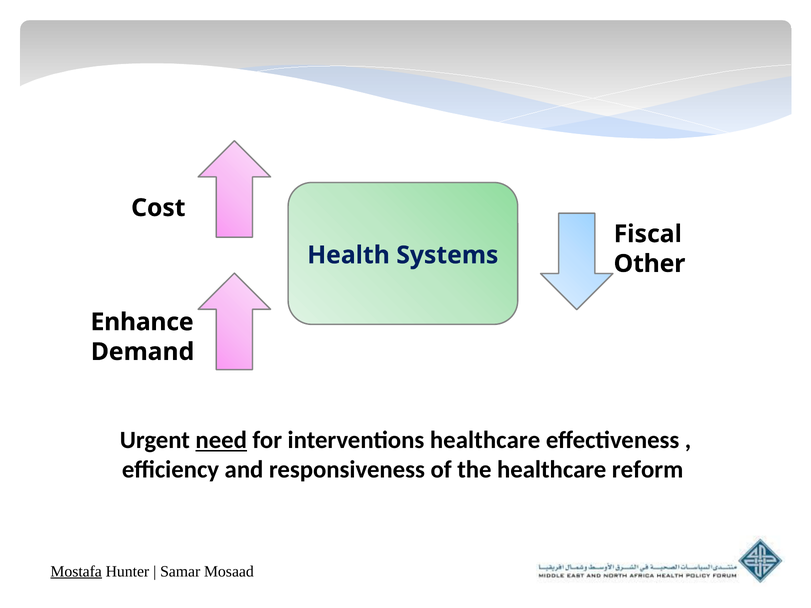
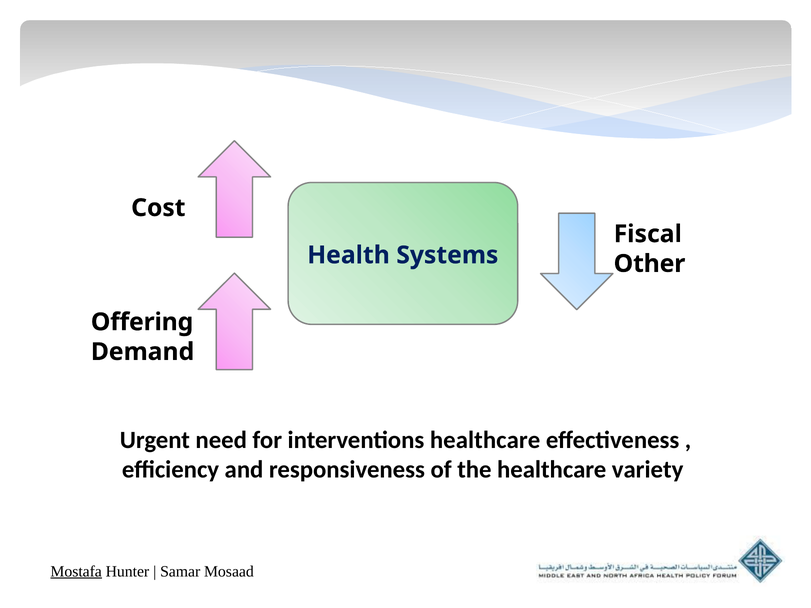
Enhance: Enhance -> Offering
need underline: present -> none
reform: reform -> variety
